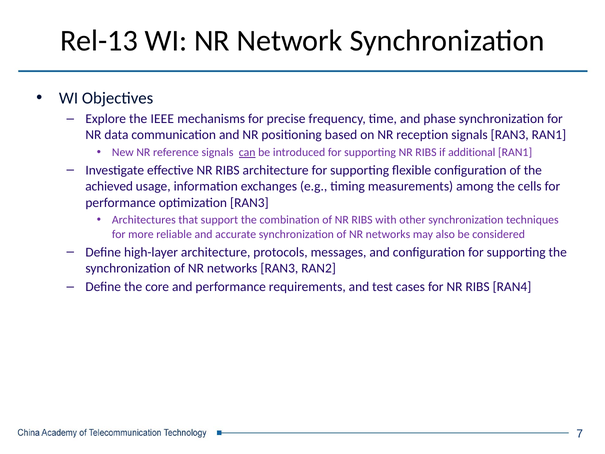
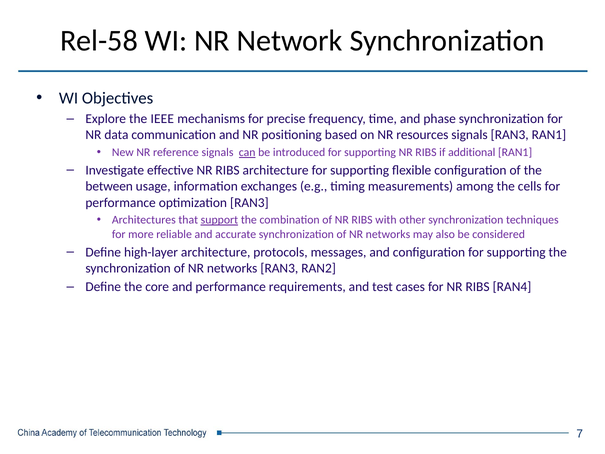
Rel-13: Rel-13 -> Rel-58
reception: reception -> resources
achieved: achieved -> between
support underline: none -> present
